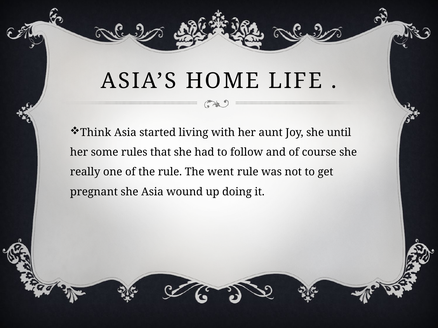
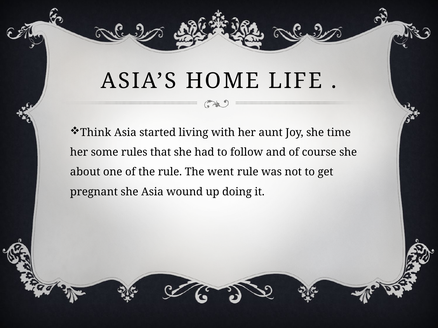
until: until -> time
really: really -> about
